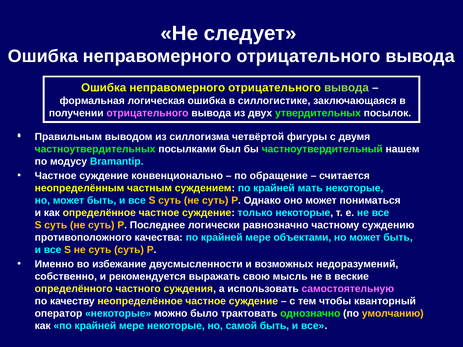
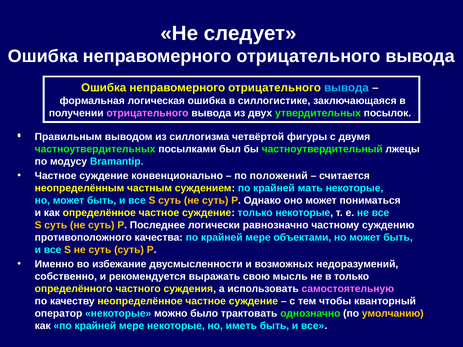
вывода at (346, 88) colour: light green -> light blue
нашем: нашем -> лжецы
обращение: обращение -> положений
в веские: веские -> только
самой: самой -> иметь
